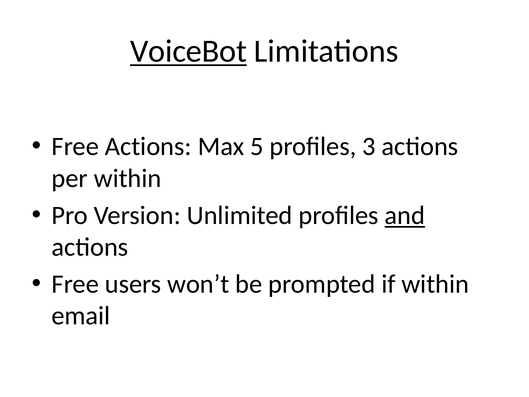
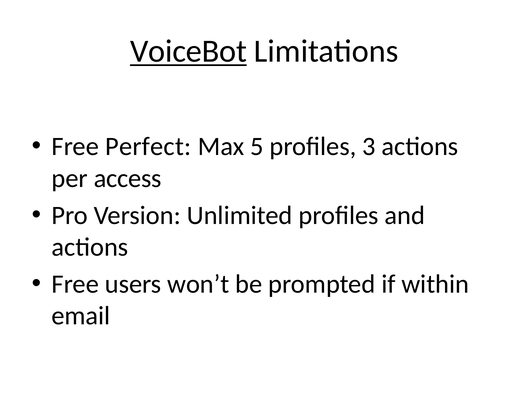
Free Actions: Actions -> Perfect
per within: within -> access
and underline: present -> none
